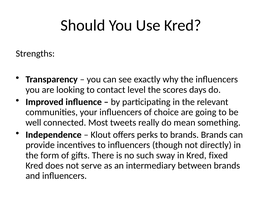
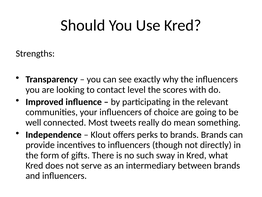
days: days -> with
fixed: fixed -> what
